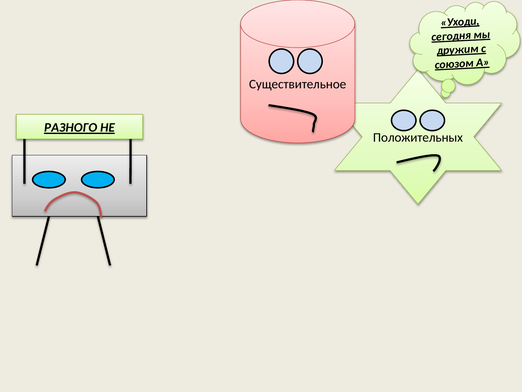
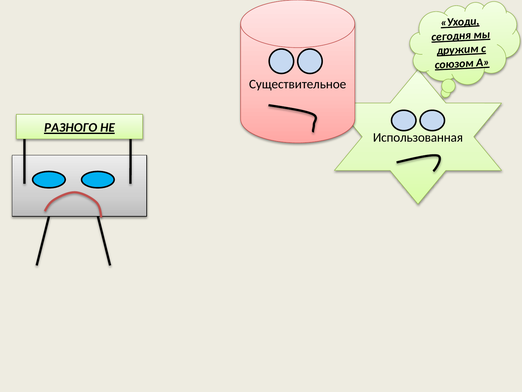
Положительных: Положительных -> Использованная
